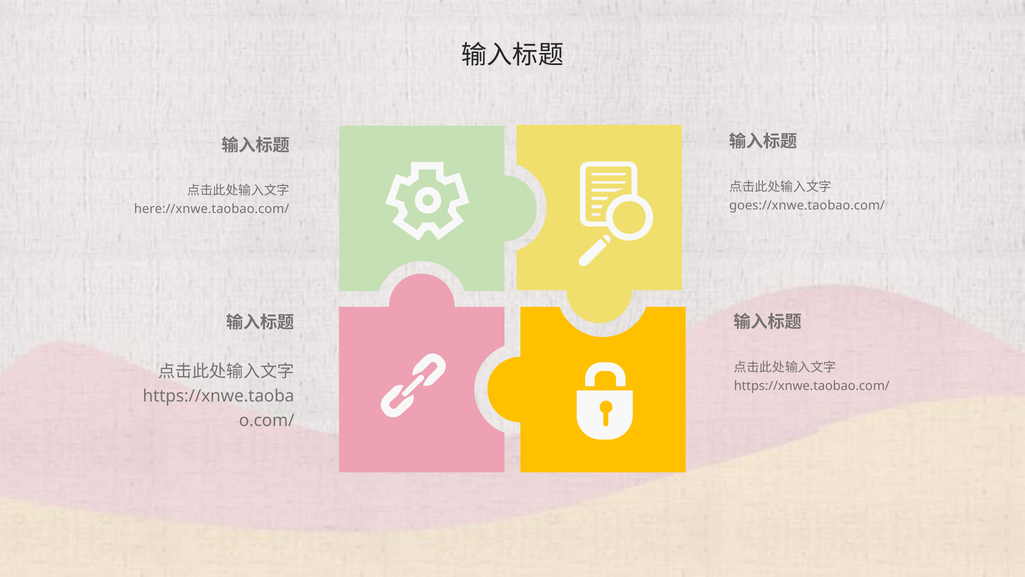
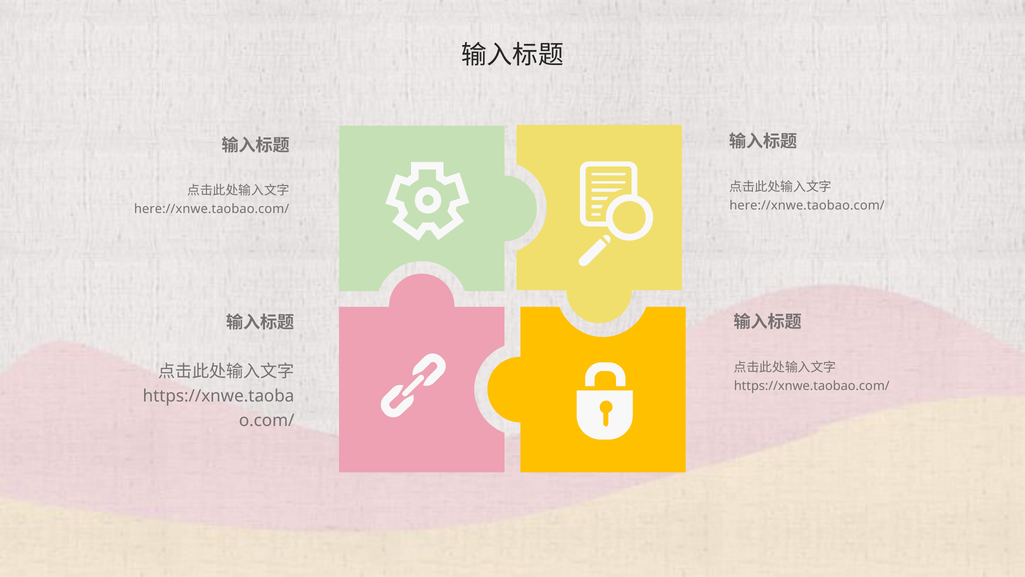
goes://xnwe.taobao.com/ at (807, 205): goes://xnwe.taobao.com/ -> here://xnwe.taobao.com/
